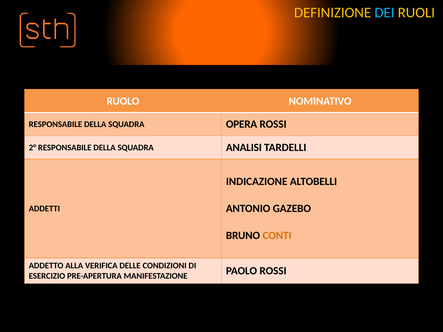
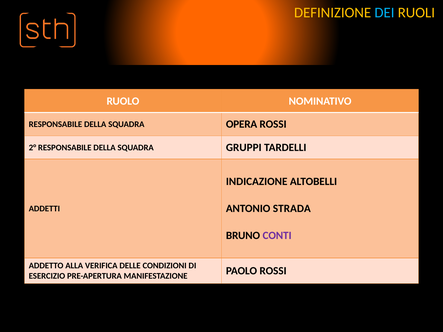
ANALISI: ANALISI -> GRUPPI
GAZEBO: GAZEBO -> STRADA
CONTI colour: orange -> purple
